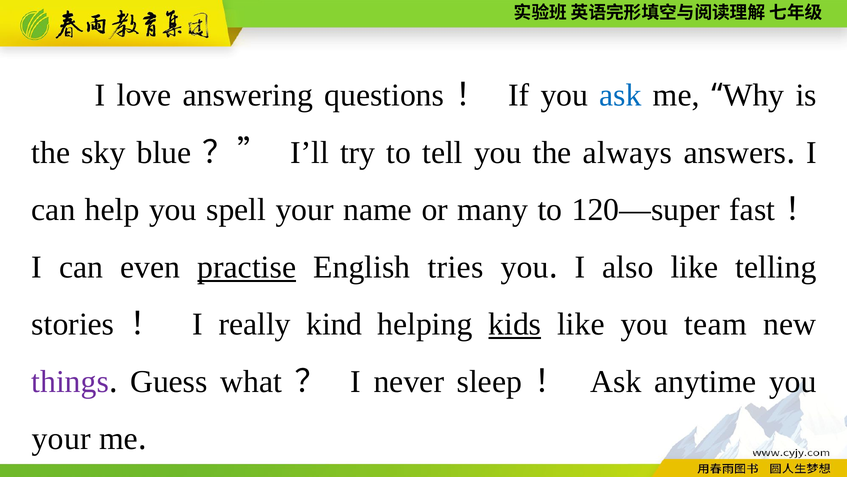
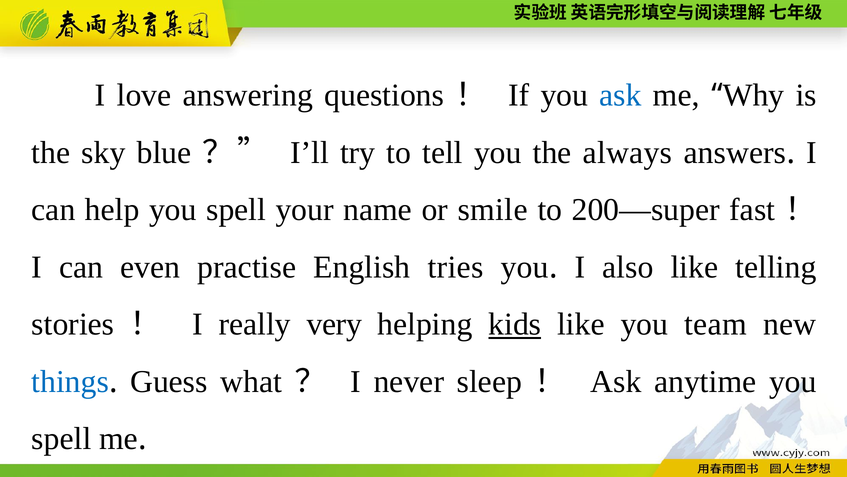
many: many -> smile
120—super: 120—super -> 200—super
practise underline: present -> none
kind: kind -> very
things colour: purple -> blue
your at (61, 438): your -> spell
